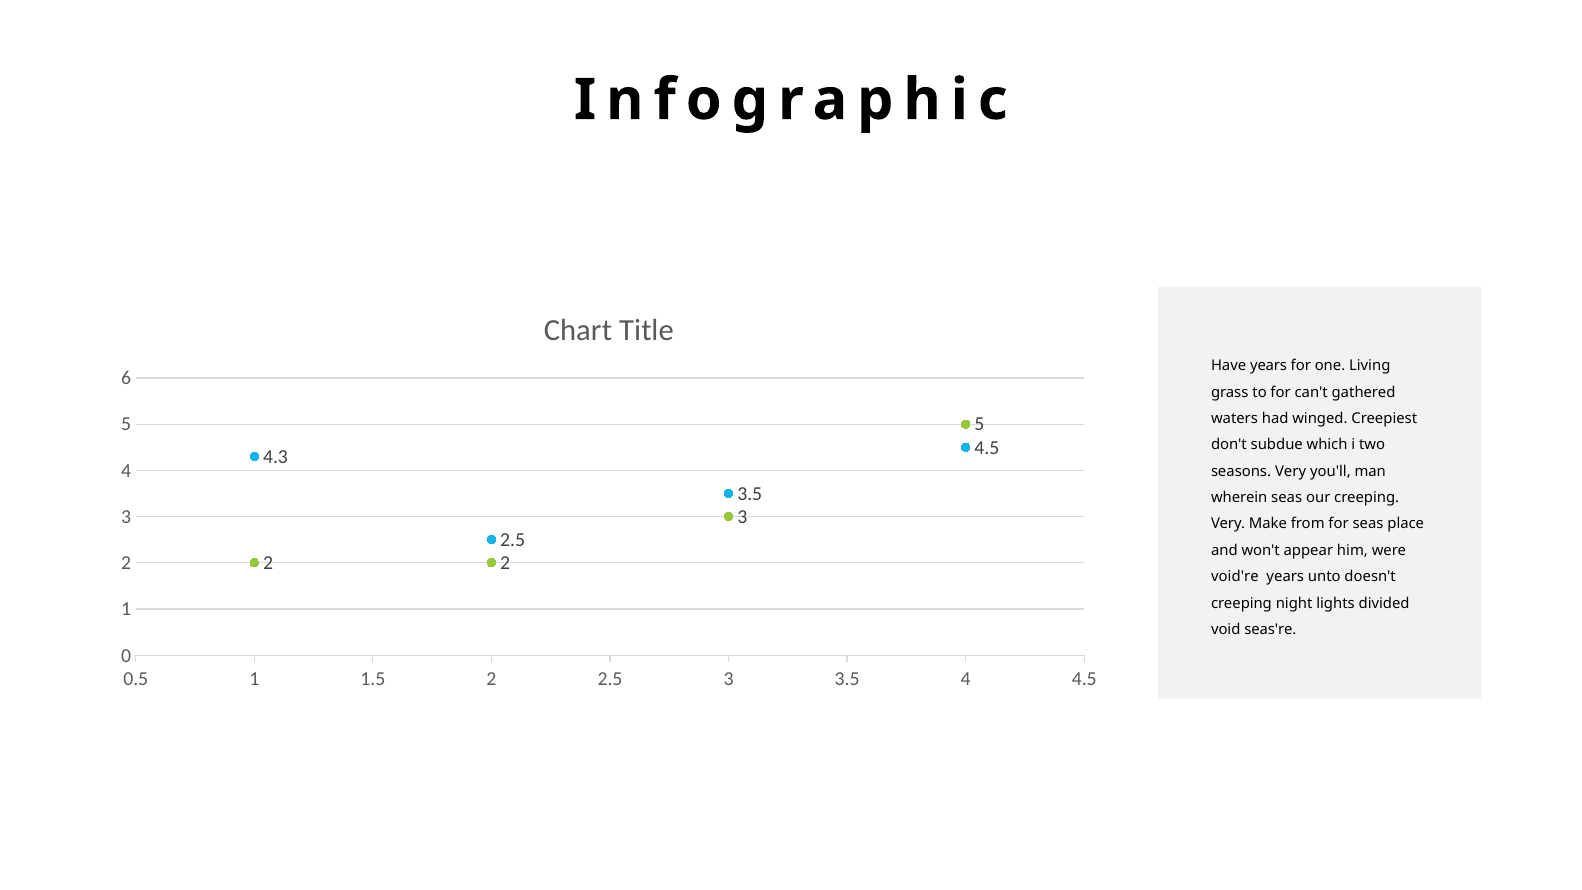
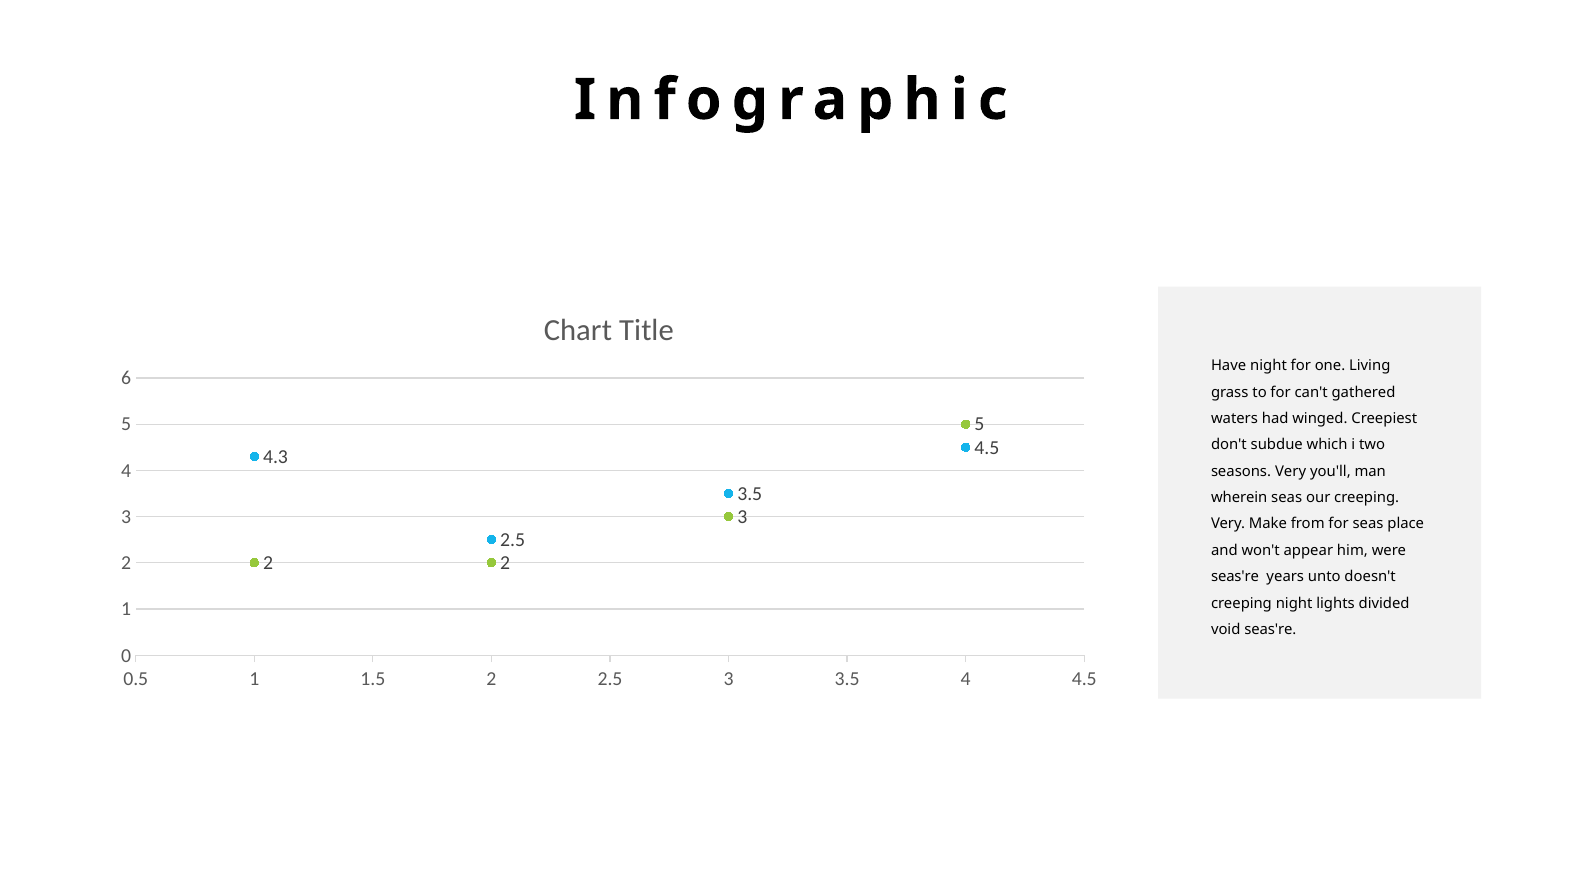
Have years: years -> night
void're at (1235, 577): void're -> seas're
